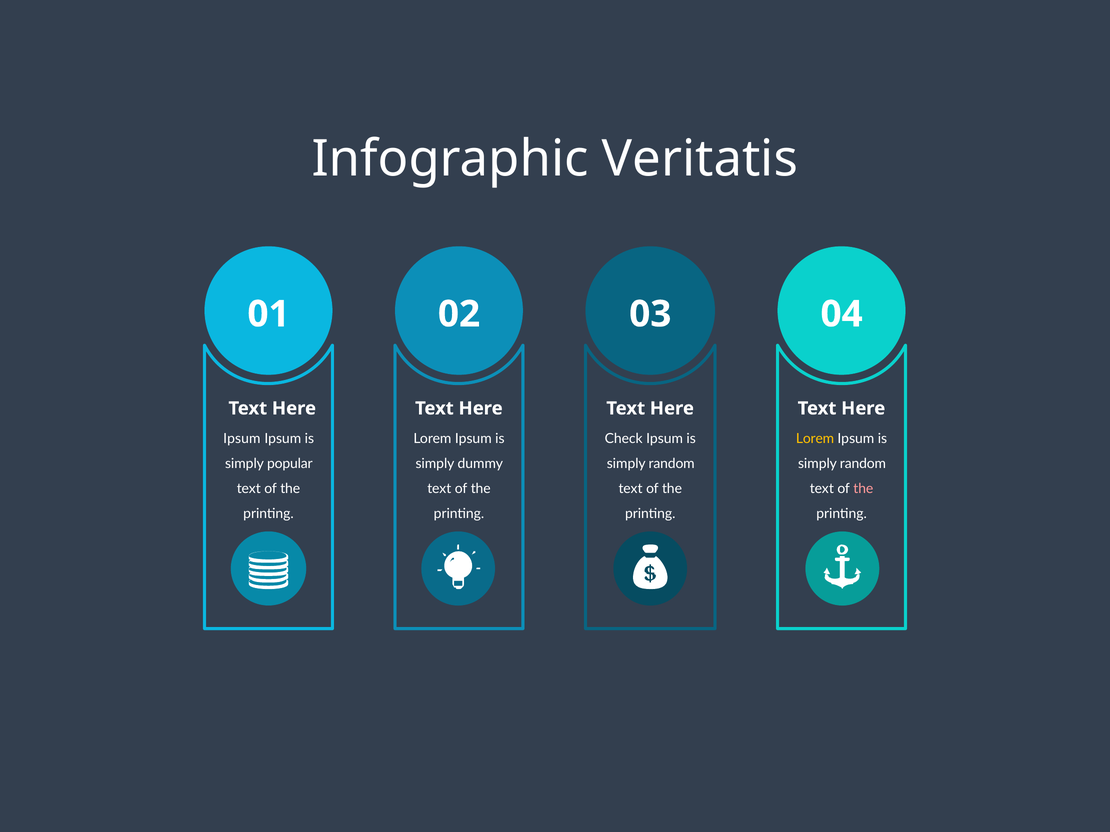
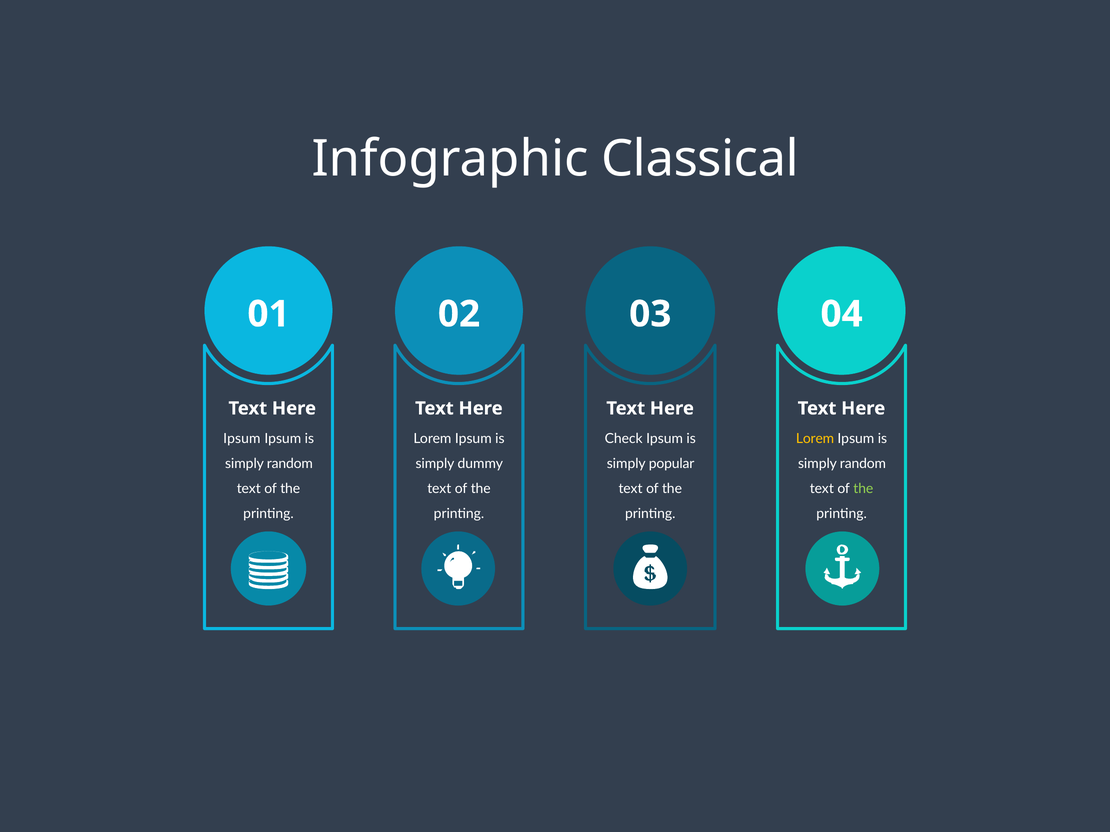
Veritatis: Veritatis -> Classical
popular at (290, 464): popular -> random
random at (672, 464): random -> popular
the at (863, 489) colour: pink -> light green
